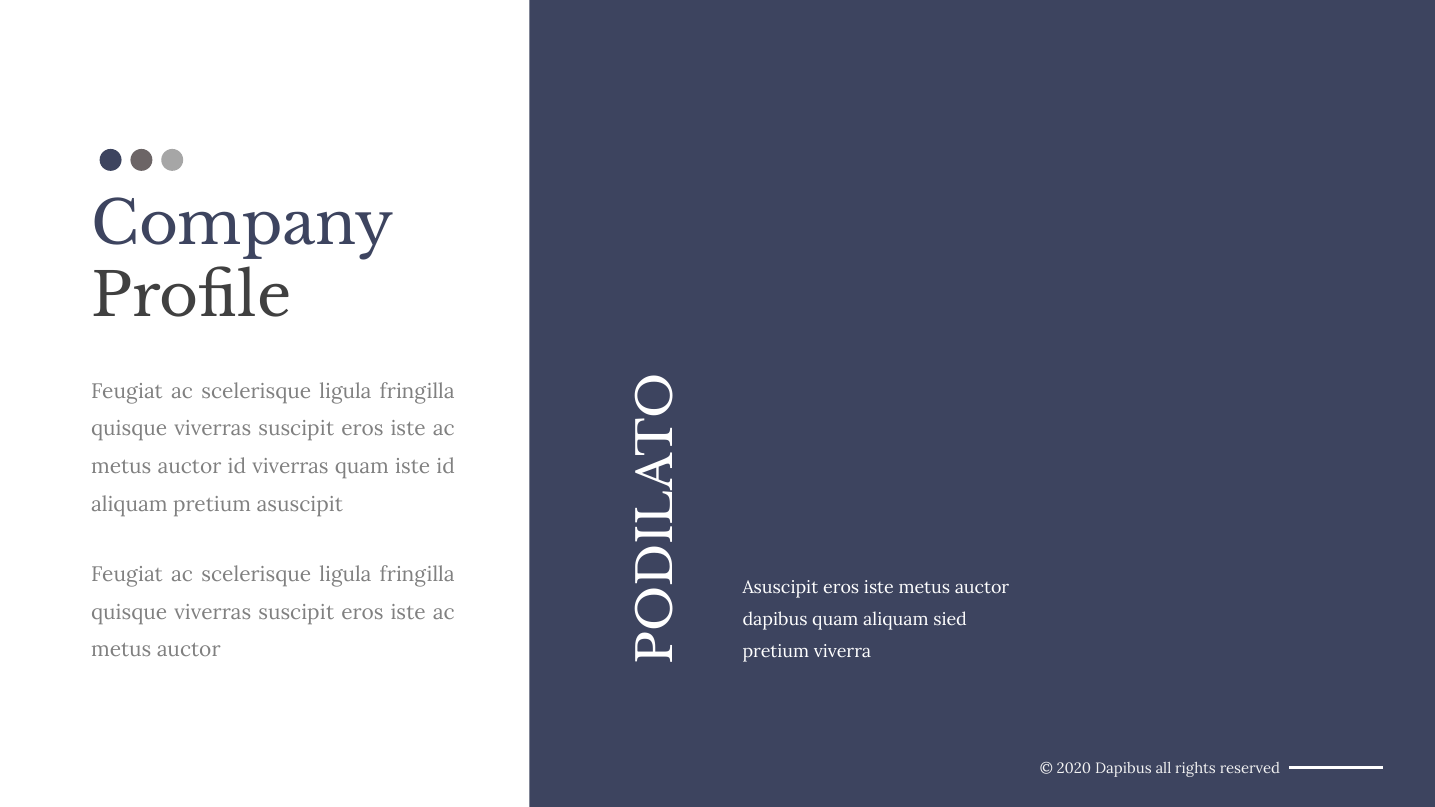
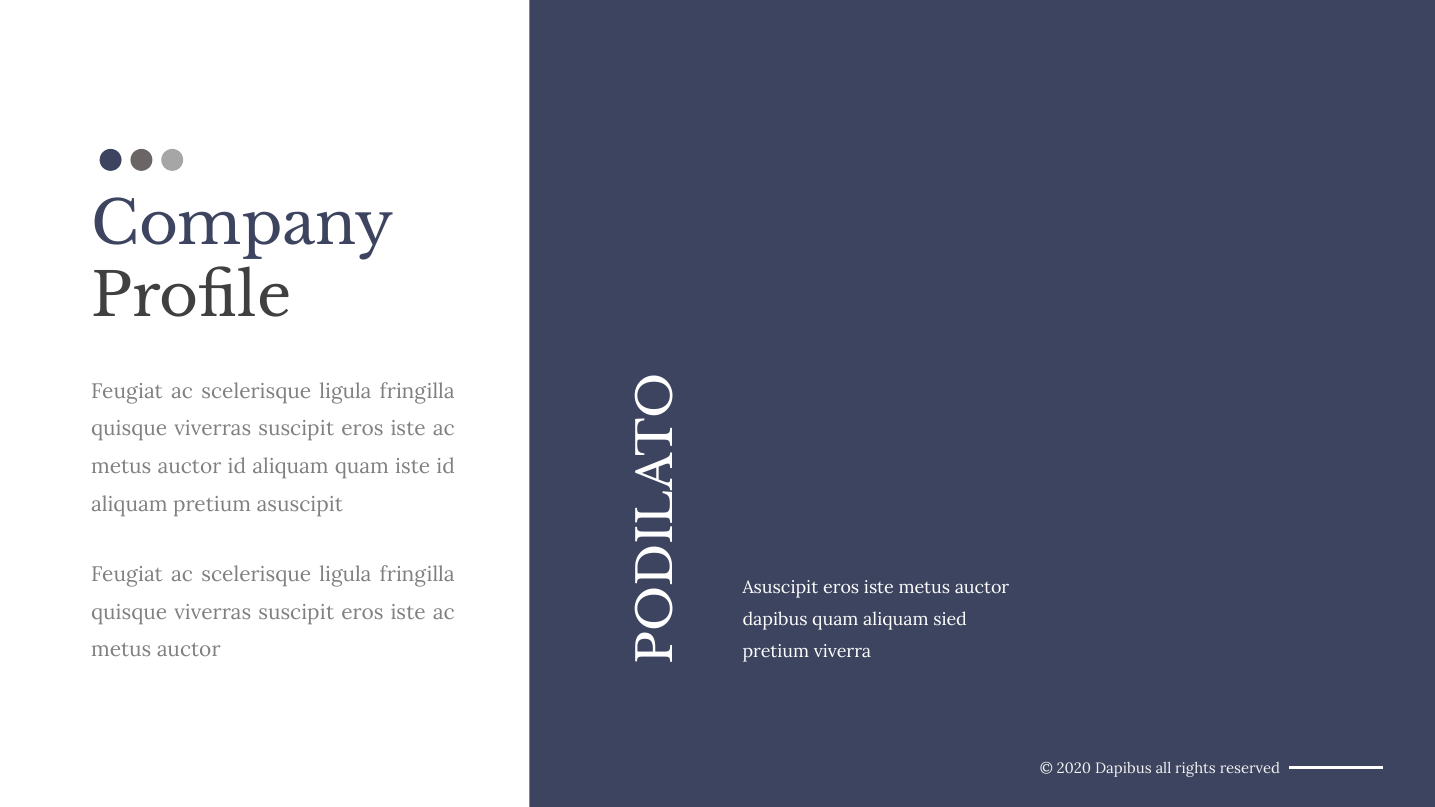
auctor id viverras: viverras -> aliquam
